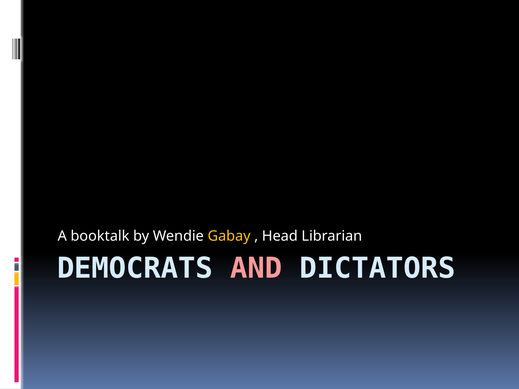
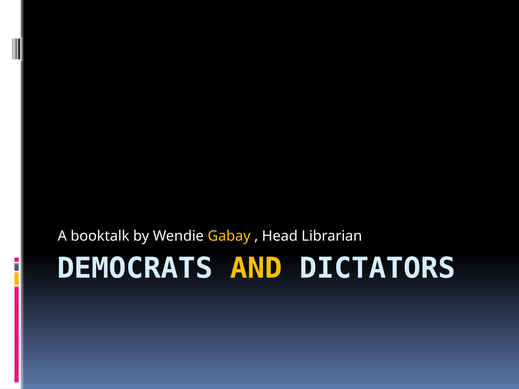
AND colour: pink -> yellow
